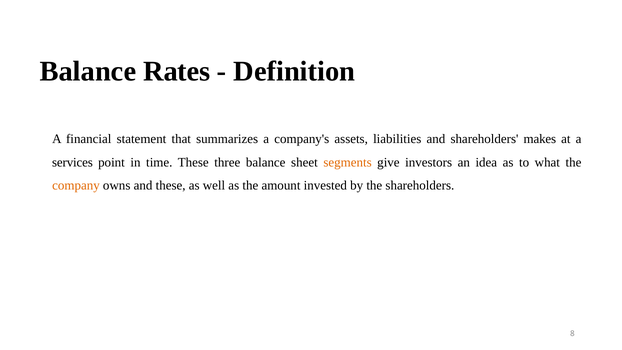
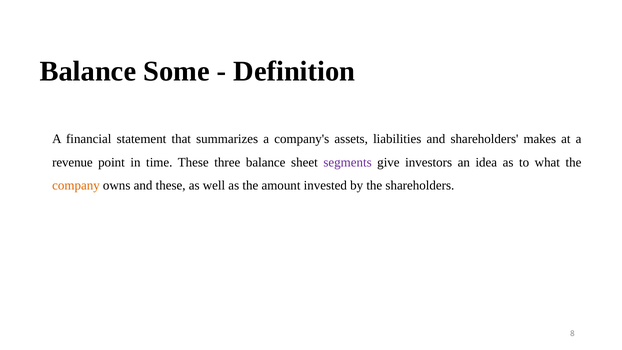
Rates: Rates -> Some
services: services -> revenue
segments colour: orange -> purple
